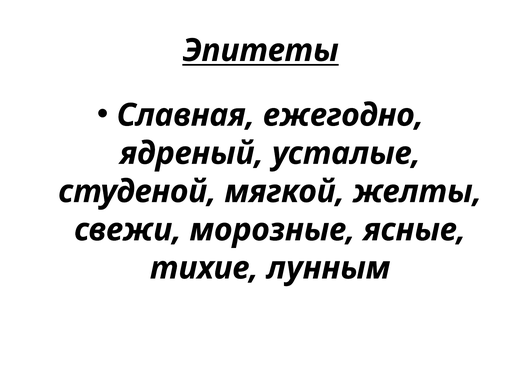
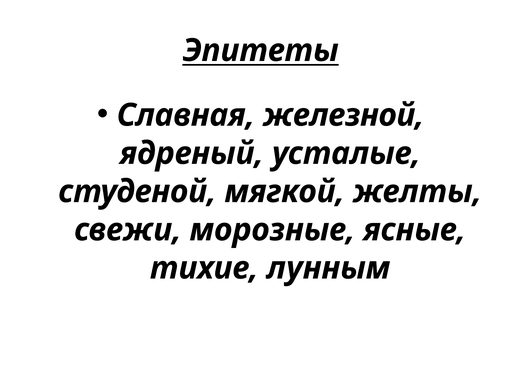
ежегодно: ежегодно -> железной
